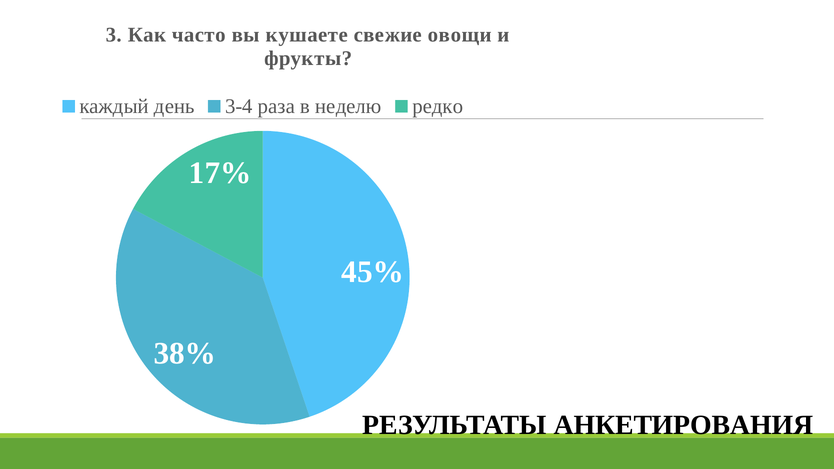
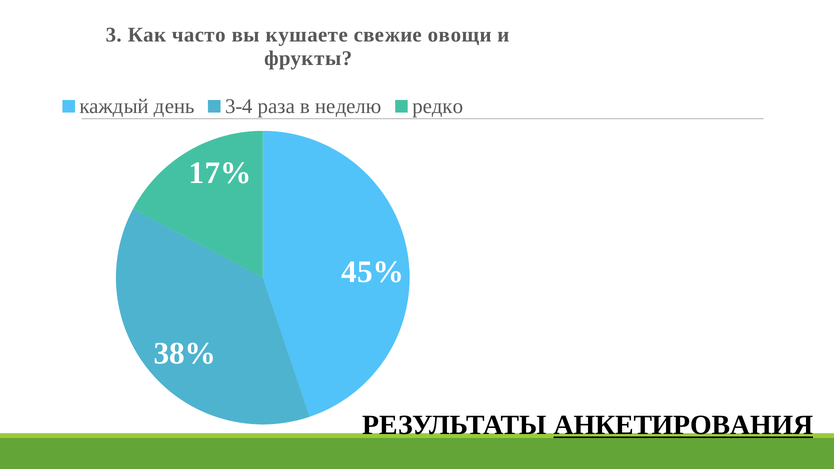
АНКЕТИРОВАНИЯ underline: none -> present
